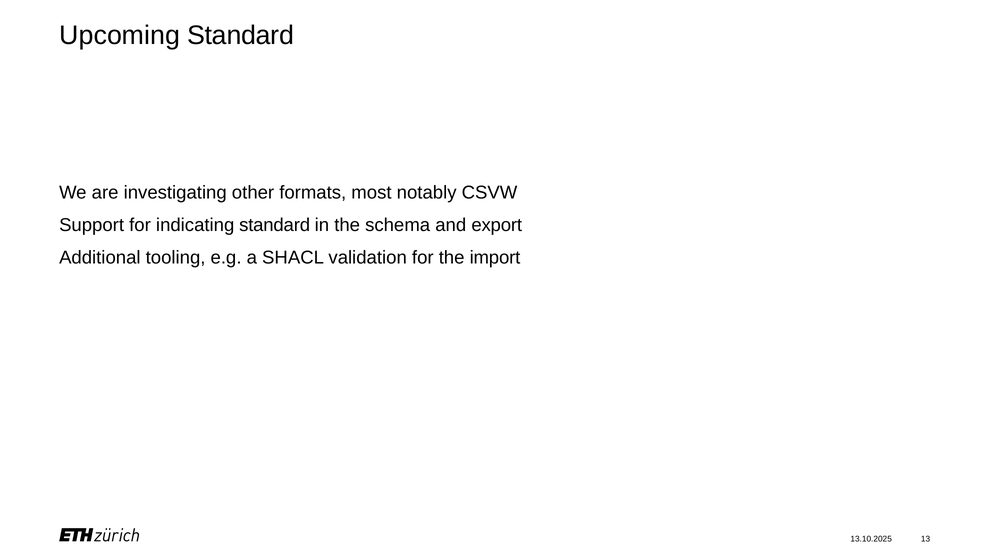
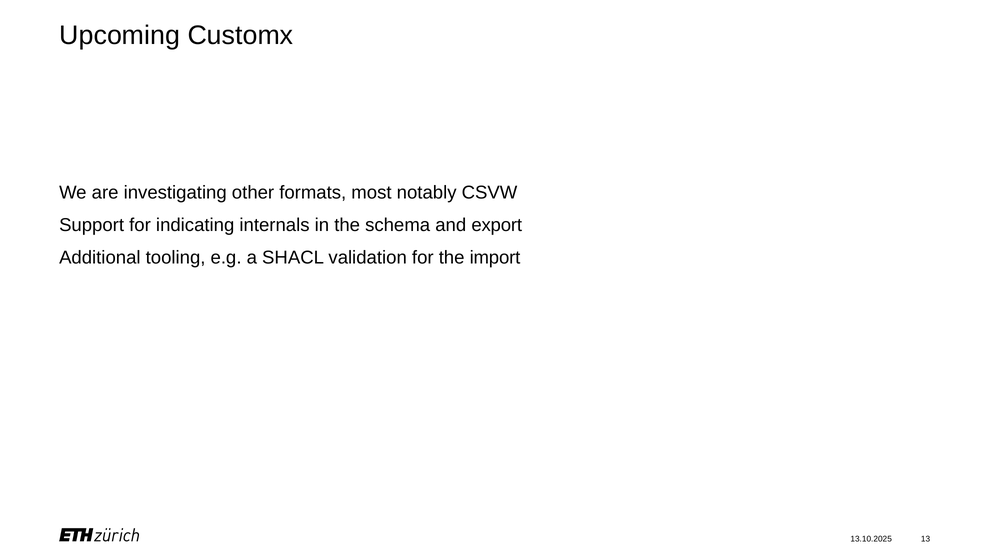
Upcoming Standard: Standard -> Customx
indicating standard: standard -> internals
